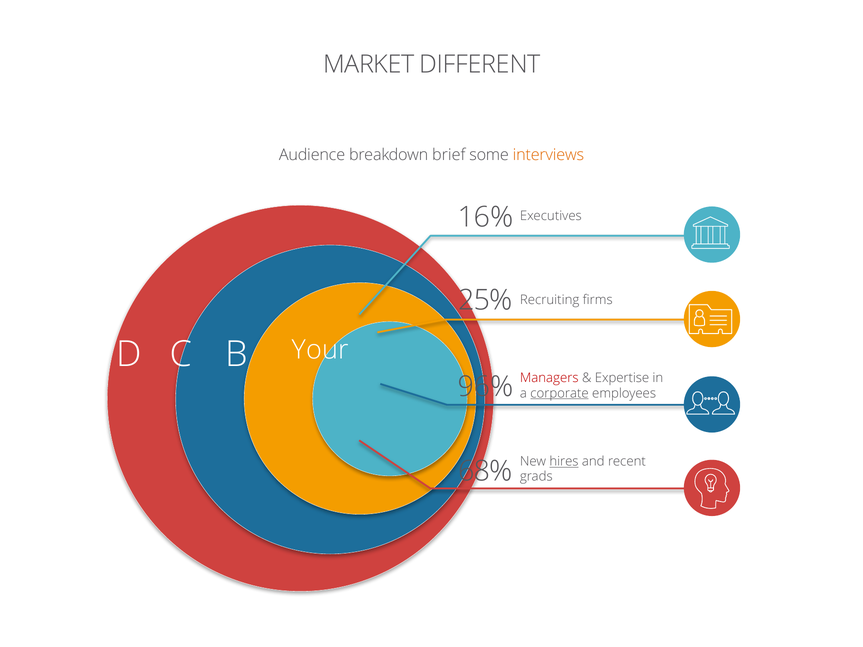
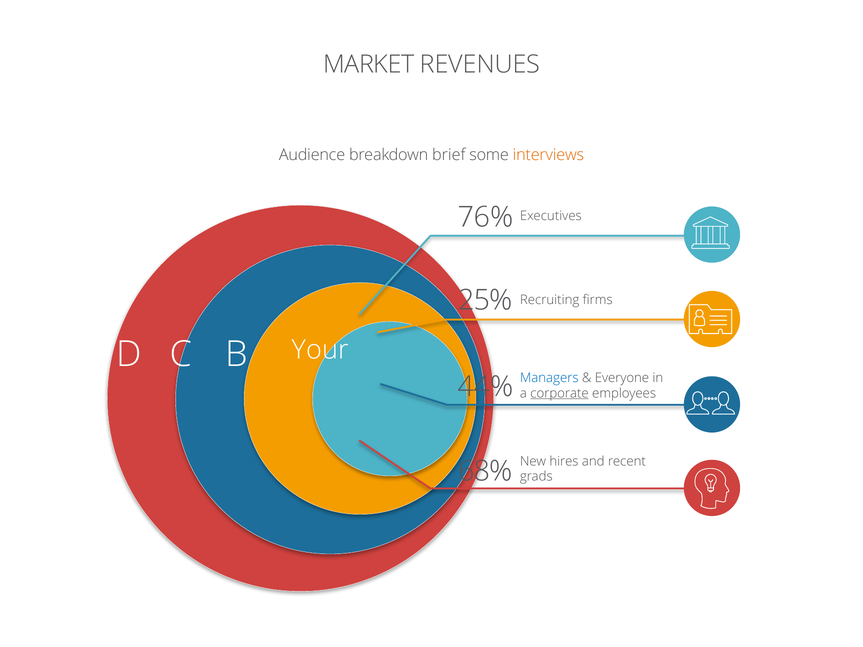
DIFFERENT: DIFFERENT -> REVENUES
16%: 16% -> 76%
Managers colour: red -> blue
Expertise: Expertise -> Everyone
96%: 96% -> 44%
hires underline: present -> none
